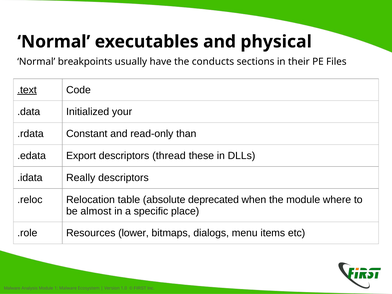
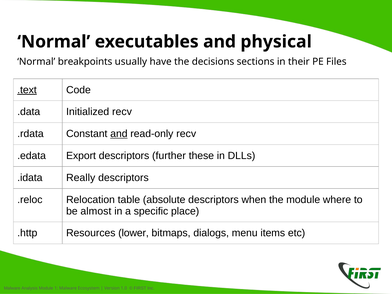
conducts: conducts -> decisions
Initialized your: your -> recv
and at (119, 134) underline: none -> present
read-only than: than -> recv
thread: thread -> further
absolute deprecated: deprecated -> descriptors
.role: .role -> .http
